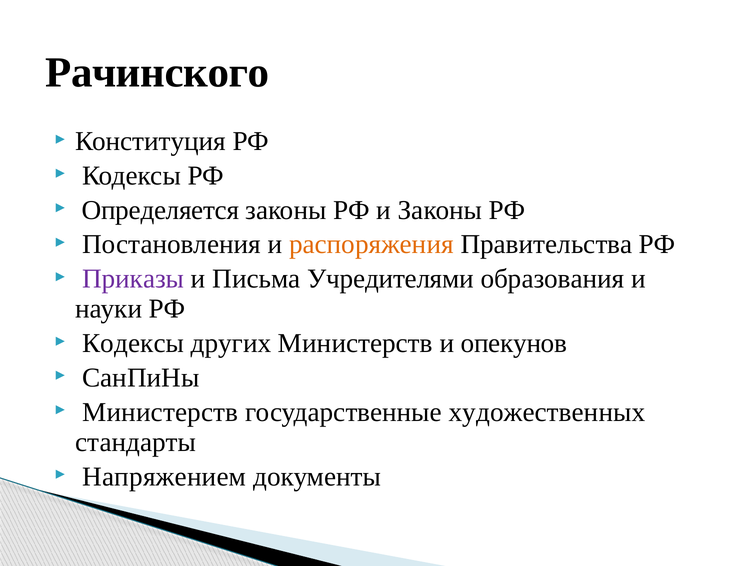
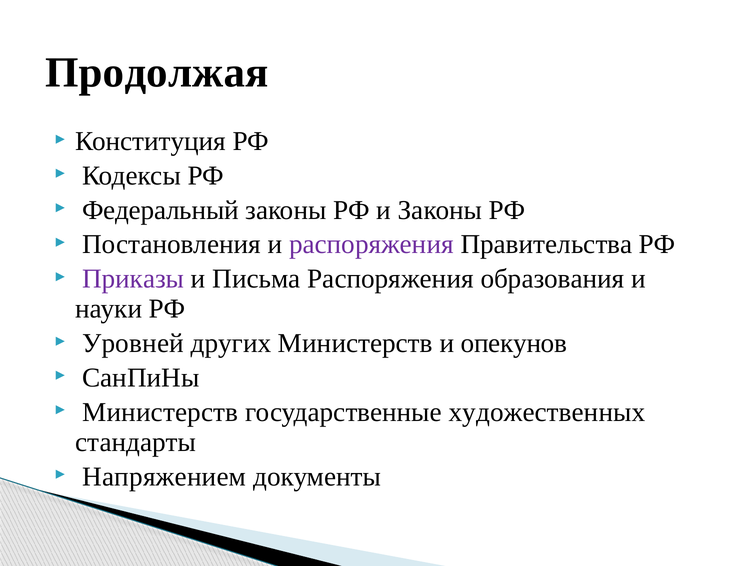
Рачинского: Рачинского -> Продолжая
Определяется: Определяется -> Федеральный
распоряжения at (371, 244) colour: orange -> purple
Письма Учредителями: Учредителями -> Распоряжения
Кодексы at (133, 343): Кодексы -> Уровней
